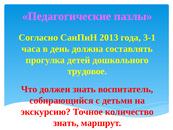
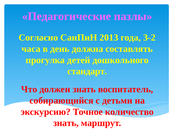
3-1: 3-1 -> 3-2
трудовое: трудовое -> стандарт
